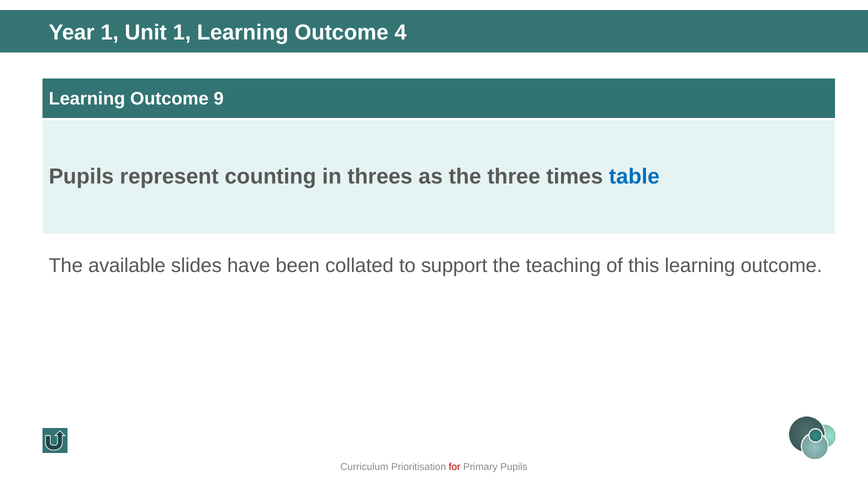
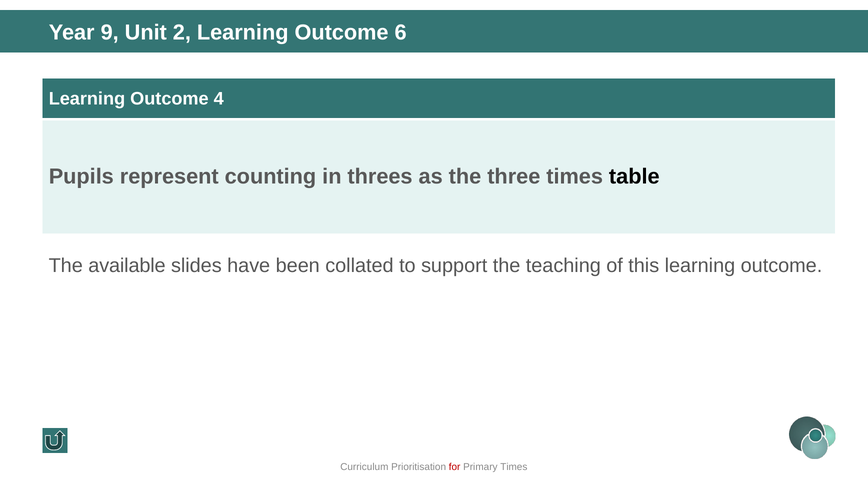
Year 1: 1 -> 9
Unit 1: 1 -> 2
4: 4 -> 6
9: 9 -> 4
table colour: blue -> black
Primary Pupils: Pupils -> Times
